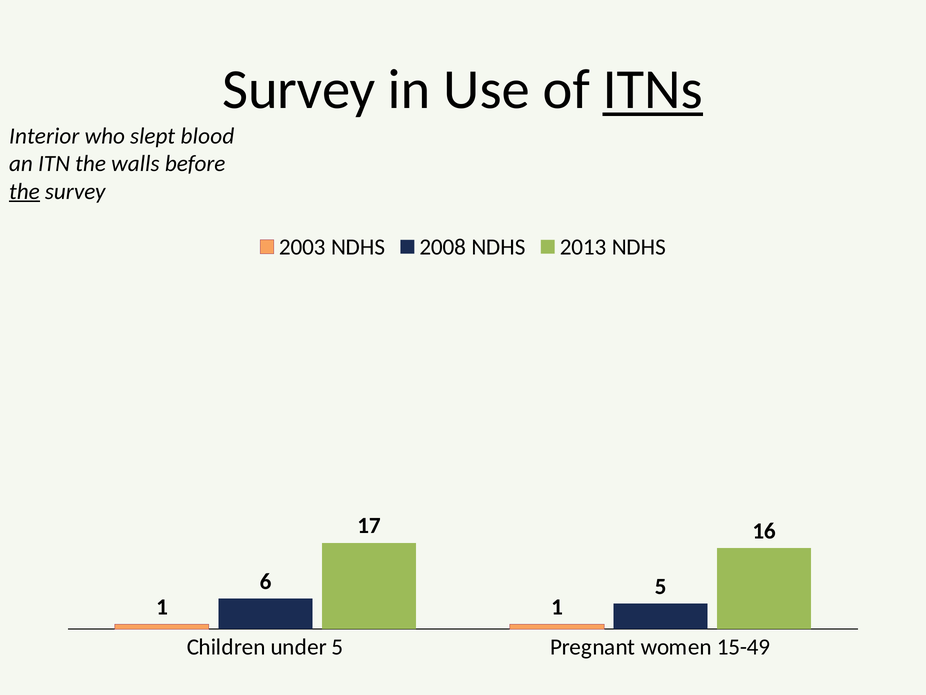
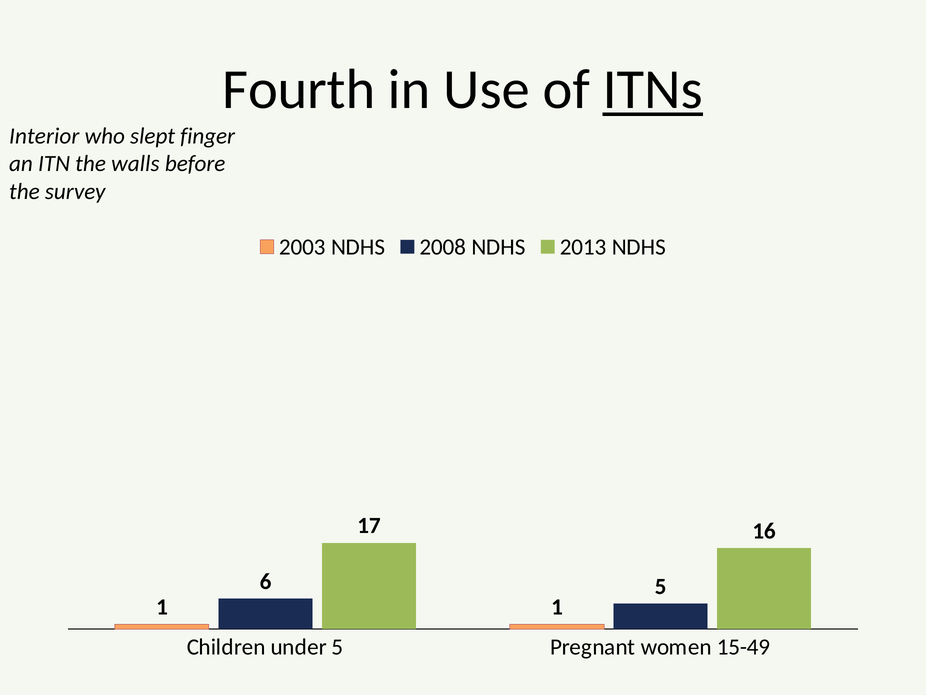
Survey at (299, 90): Survey -> Fourth
blood: blood -> finger
the at (24, 191) underline: present -> none
